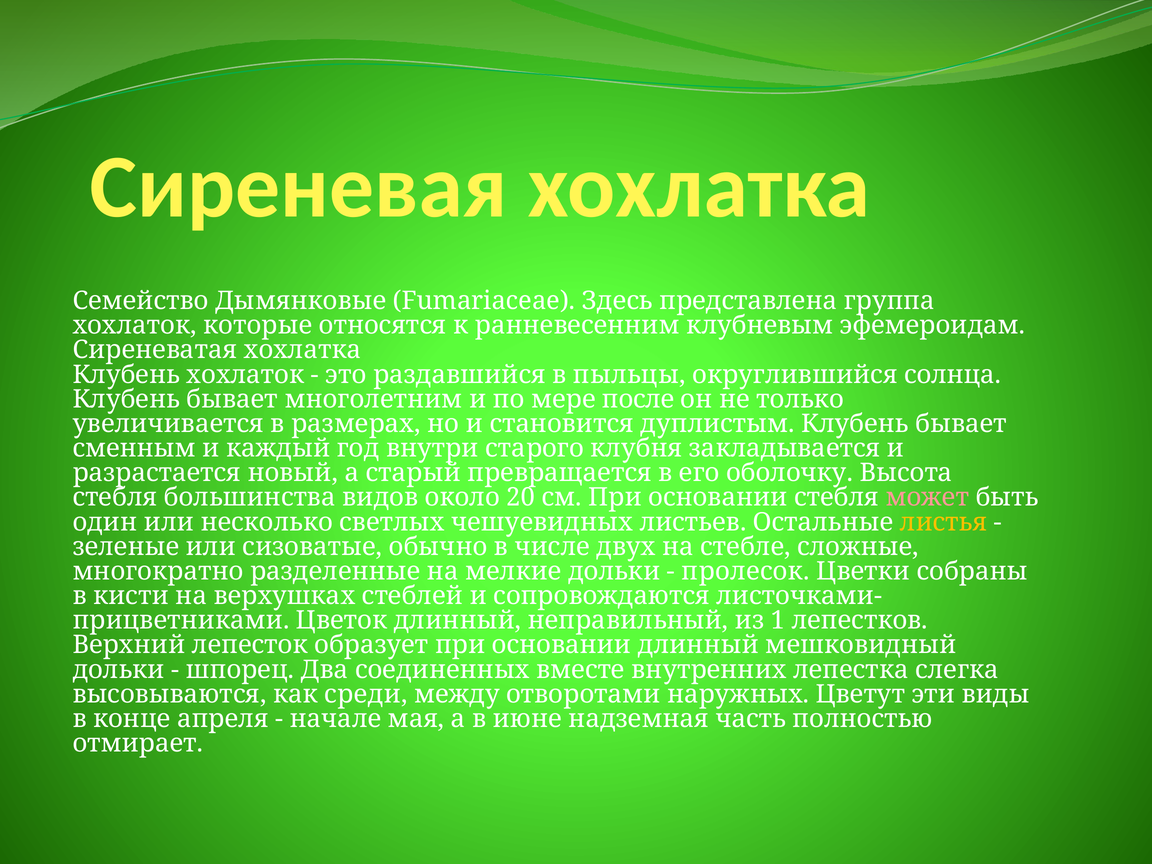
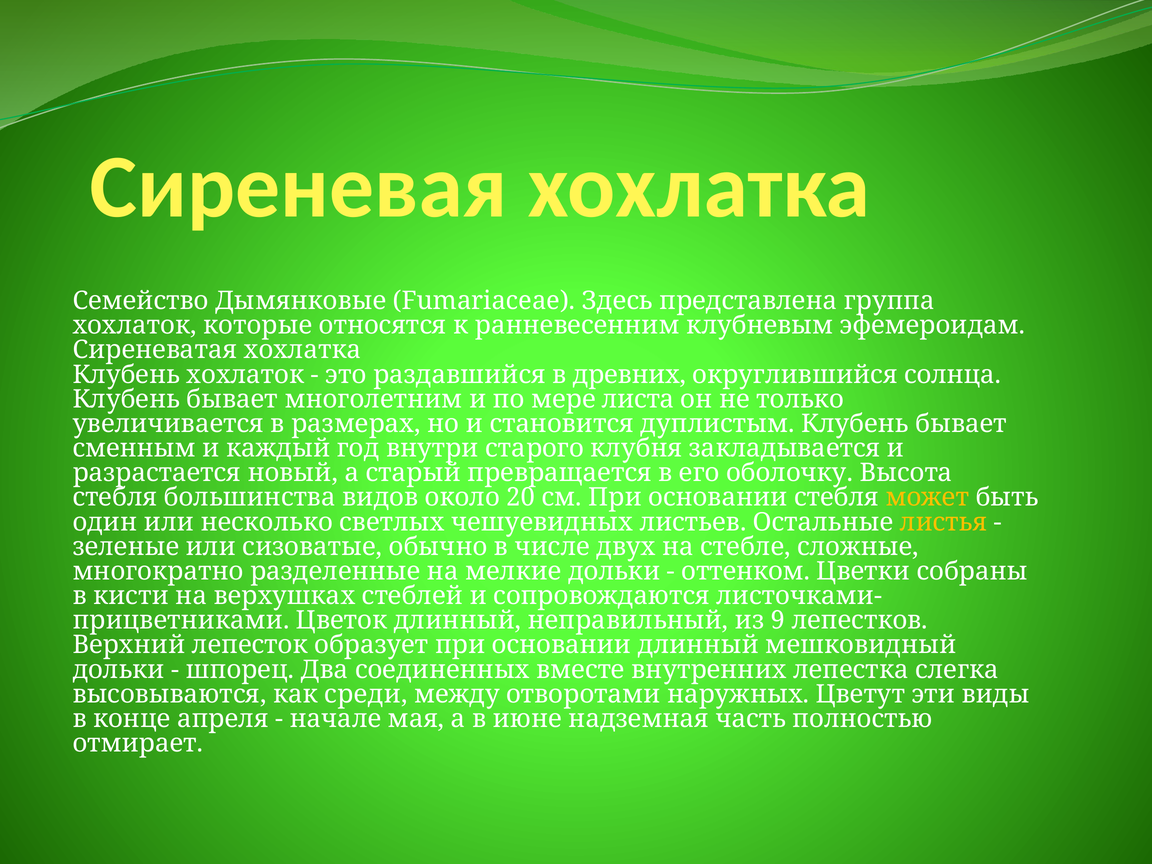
пыльцы: пыльцы -> древних
после: после -> листа
может colour: pink -> yellow
пролесок: пролесок -> оттенком
1: 1 -> 9
